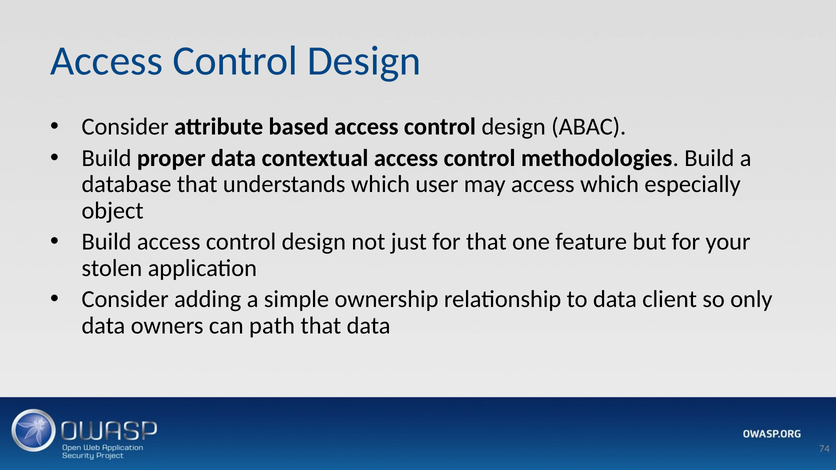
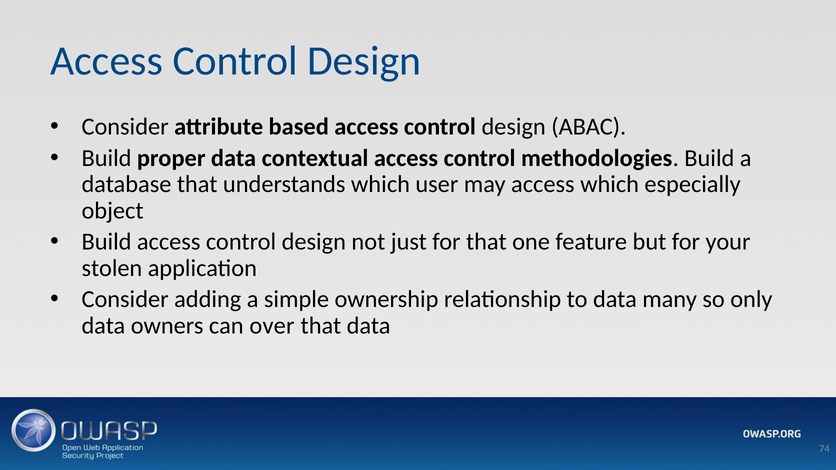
client: client -> many
path: path -> over
